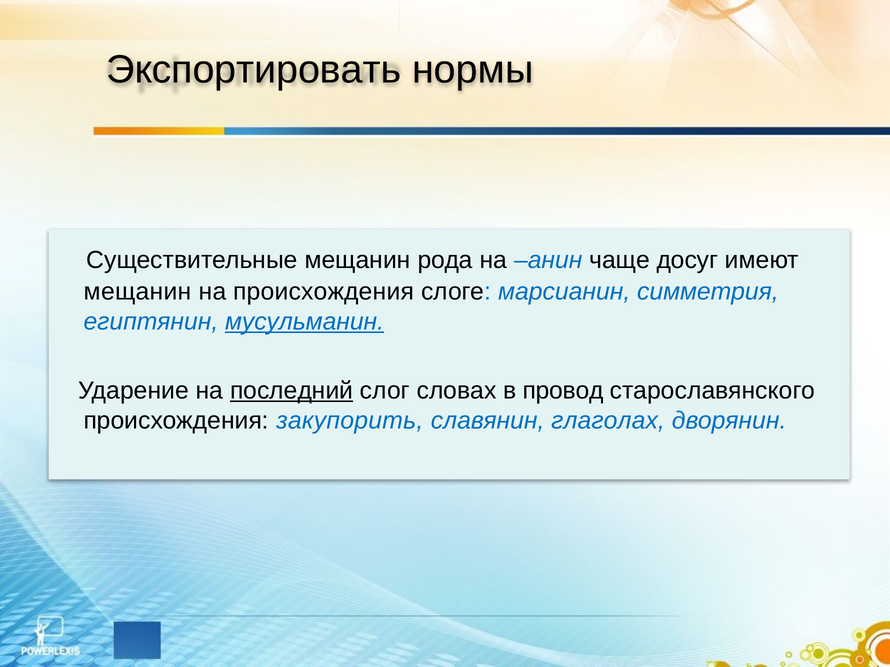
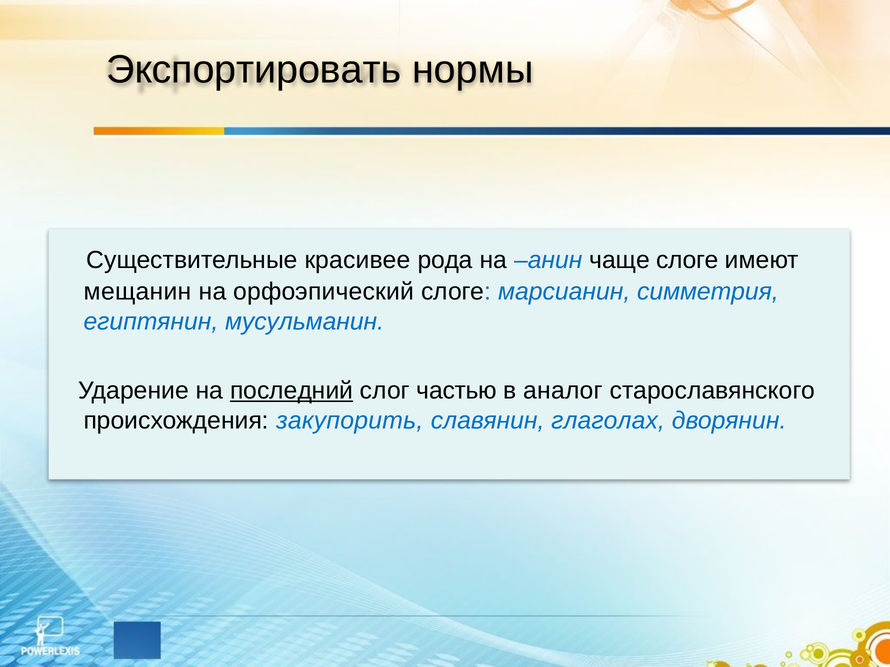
Существительные мещанин: мещанин -> красивее
чаще досуг: досуг -> слоге
на происхождения: происхождения -> орфоэпический
мусульманин underline: present -> none
словах: словах -> частью
провод: провод -> аналог
